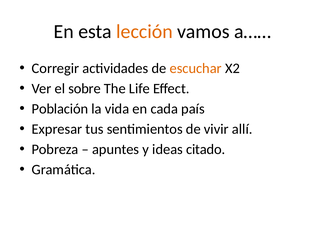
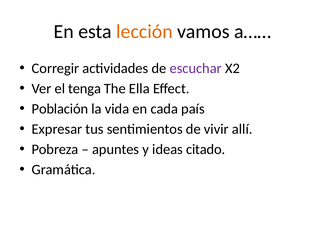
escuchar colour: orange -> purple
sobre: sobre -> tenga
Life: Life -> Ella
